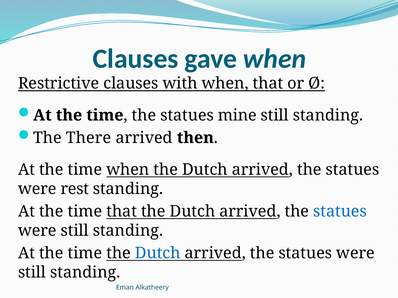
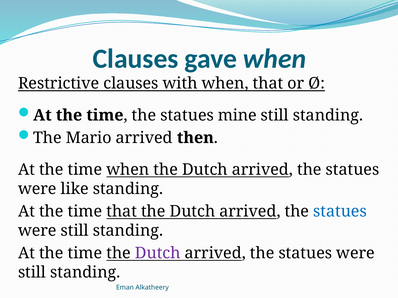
There: There -> Mario
rest: rest -> like
Dutch at (158, 253) colour: blue -> purple
